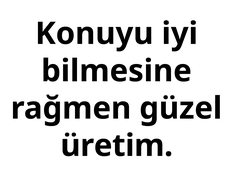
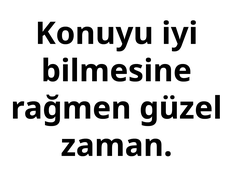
üretim: üretim -> zaman
